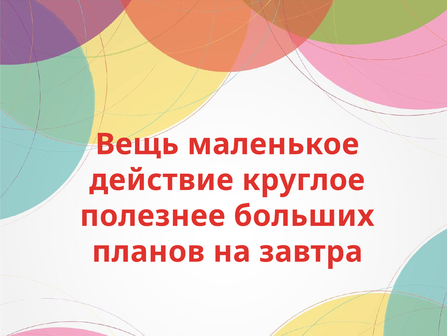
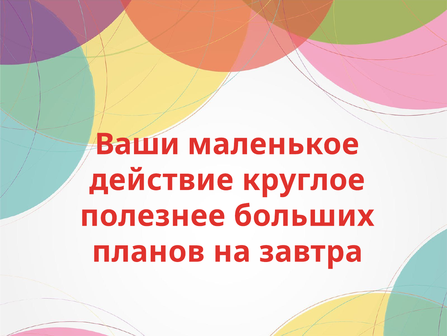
Вещь: Вещь -> Ваши
